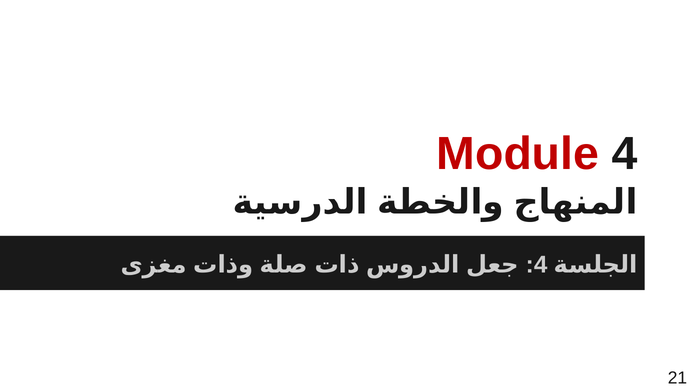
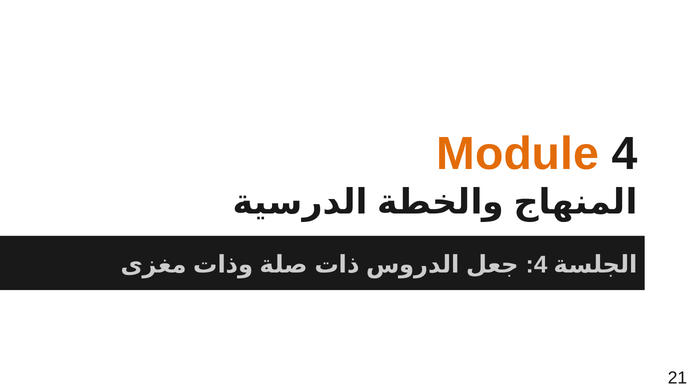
Module colour: red -> orange
